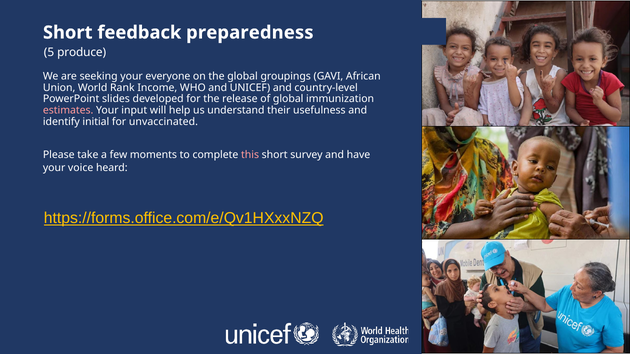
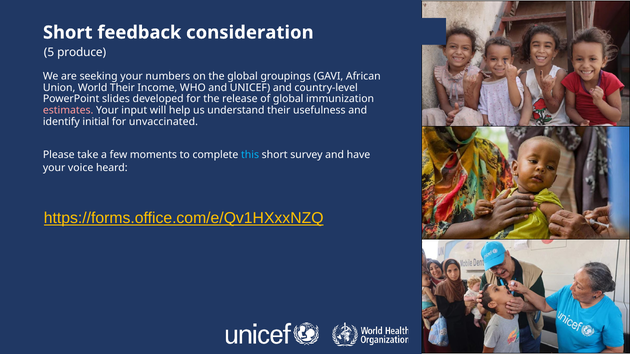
preparedness: preparedness -> consideration
everyone: everyone -> numbers
World Rank: Rank -> Their
this colour: pink -> light blue
